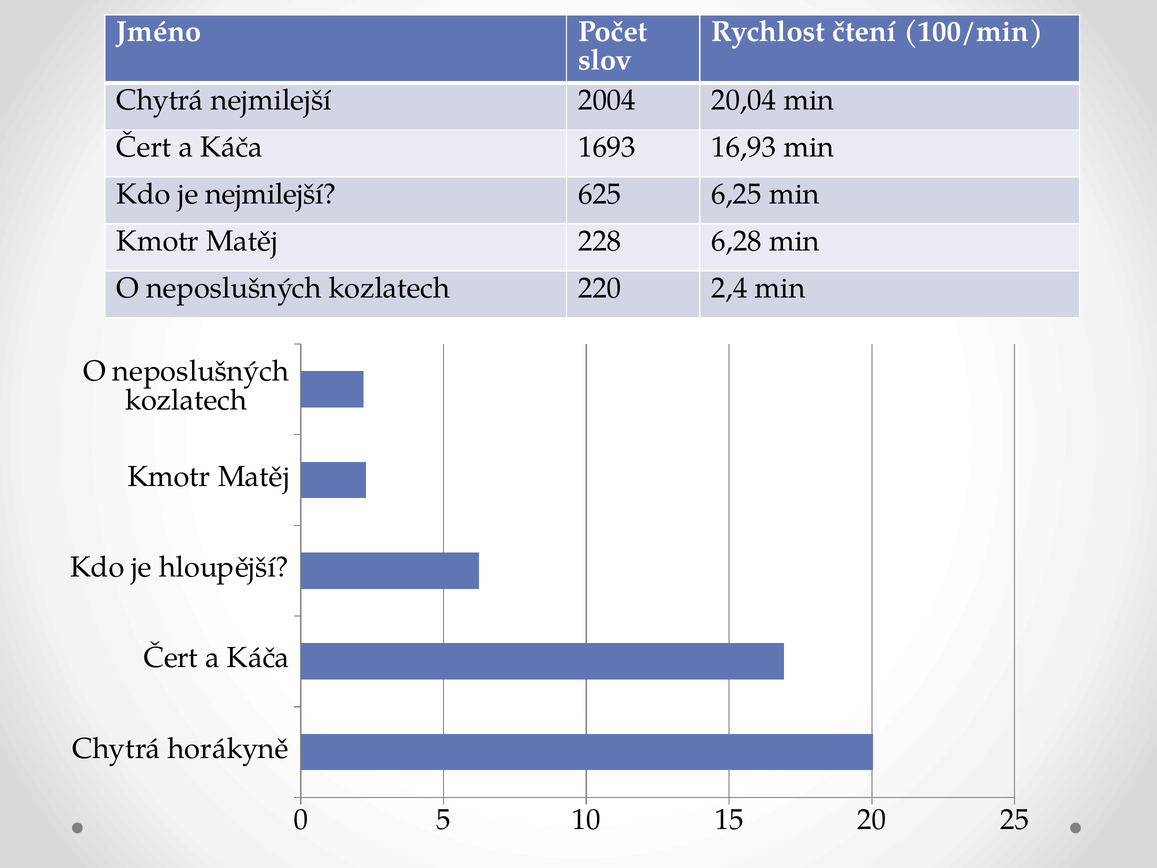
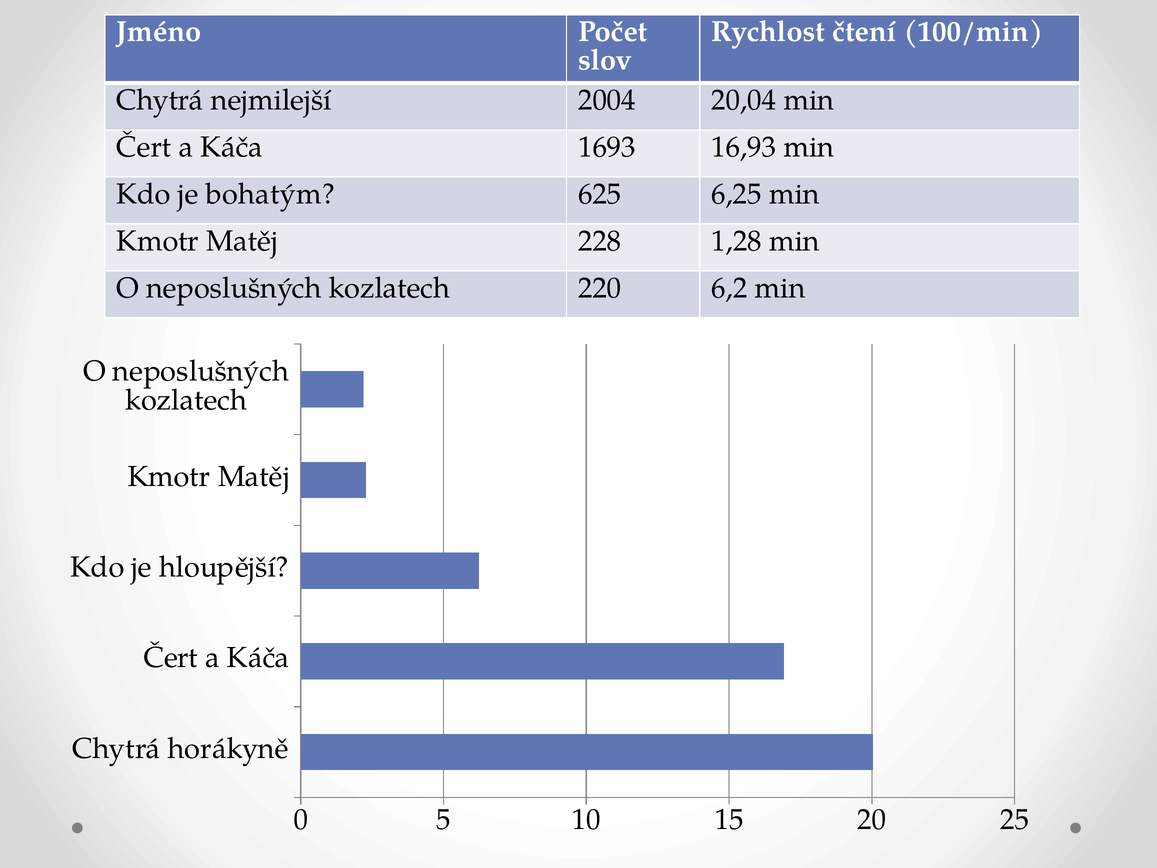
je nejmilejší: nejmilejší -> bohatým
6,28: 6,28 -> 1,28
2,4: 2,4 -> 6,2
